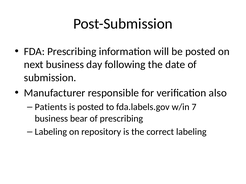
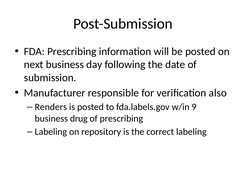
Patients: Patients -> Renders
7: 7 -> 9
bear: bear -> drug
